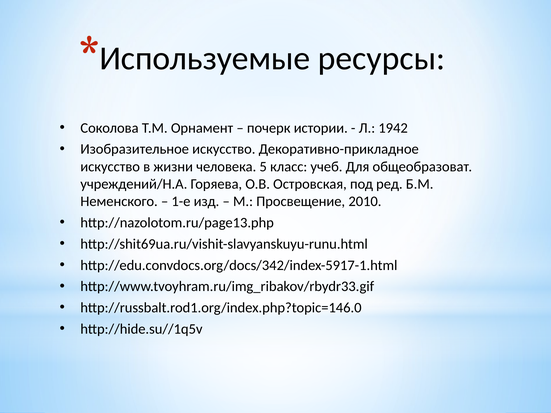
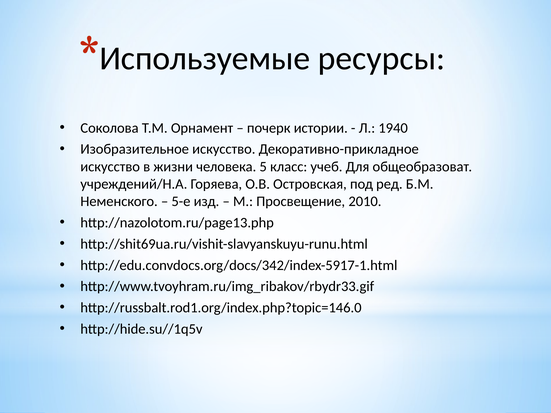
1942: 1942 -> 1940
1-е: 1-е -> 5-е
